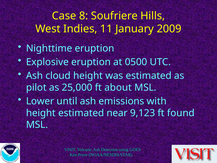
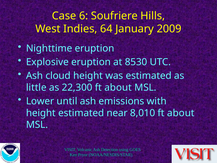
8: 8 -> 6
11: 11 -> 64
0500: 0500 -> 8530
pilot: pilot -> little
25,000: 25,000 -> 22,300
9,123: 9,123 -> 8,010
found at (181, 113): found -> about
